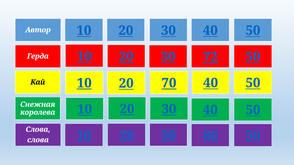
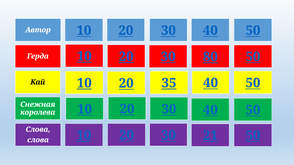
72: 72 -> 80
70: 70 -> 35
80: 80 -> 21
